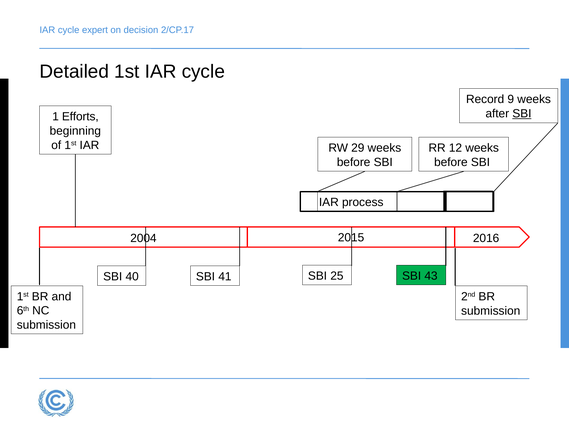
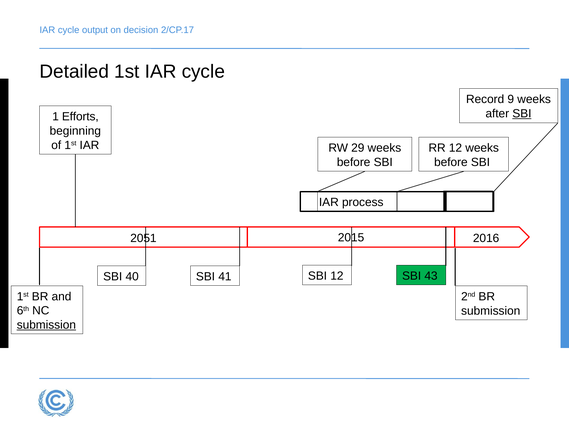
expert: expert -> output
2004: 2004 -> 2051
SBI 25: 25 -> 12
submission at (46, 325) underline: none -> present
